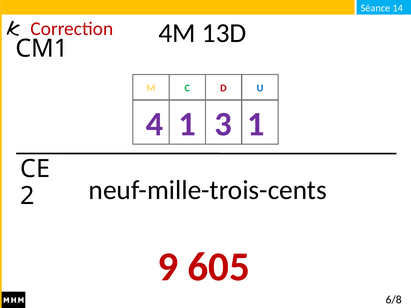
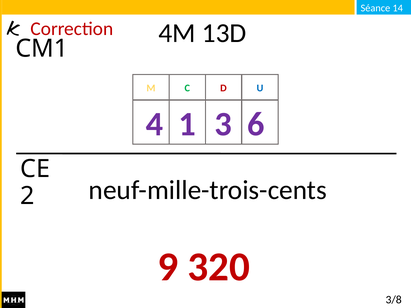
3 1: 1 -> 6
605: 605 -> 320
6/8: 6/8 -> 3/8
